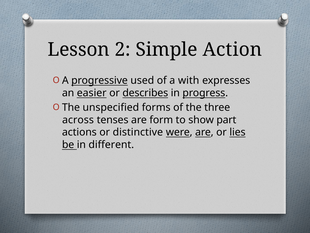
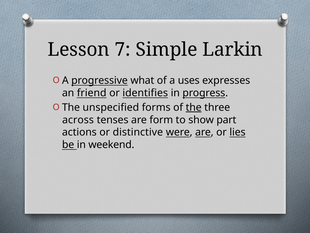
2: 2 -> 7
Action: Action -> Larkin
used: used -> what
with: with -> uses
easier: easier -> friend
describes: describes -> identifies
the at (194, 107) underline: none -> present
different: different -> weekend
